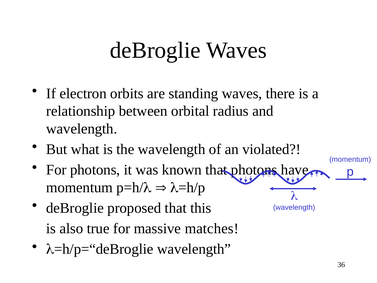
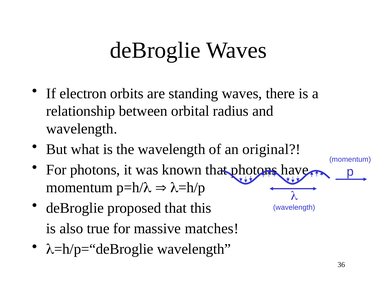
violated: violated -> original
